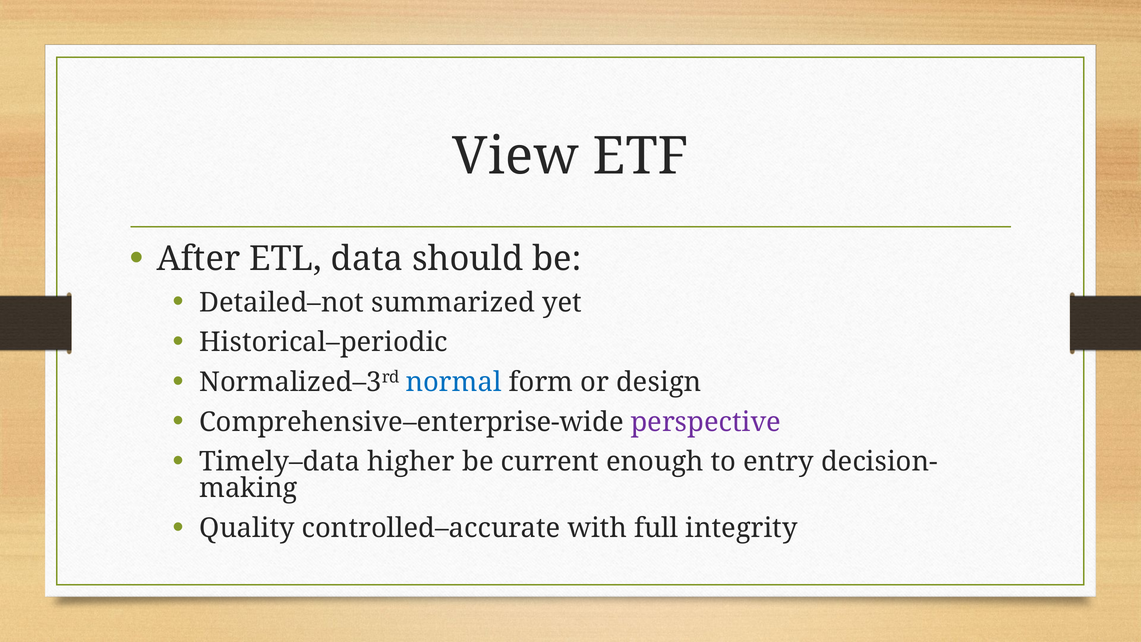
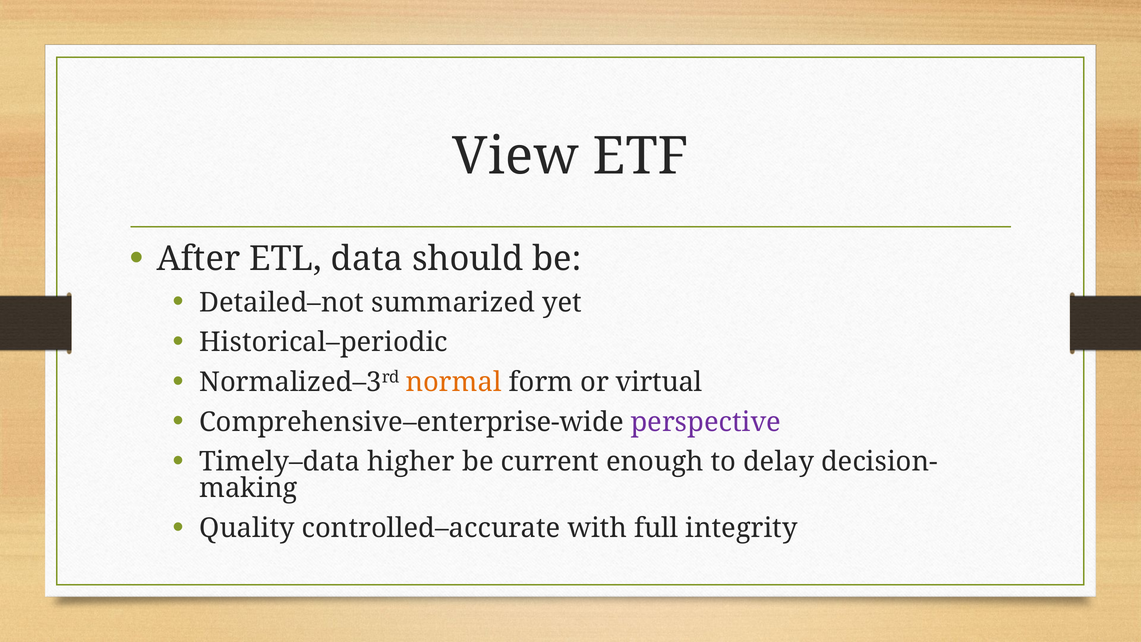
normal colour: blue -> orange
design: design -> virtual
entry: entry -> delay
